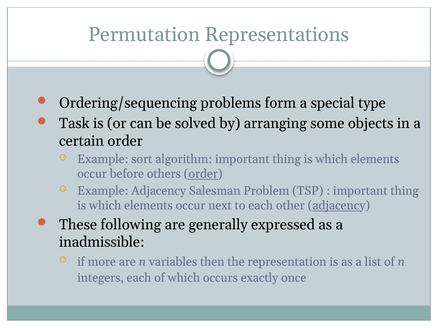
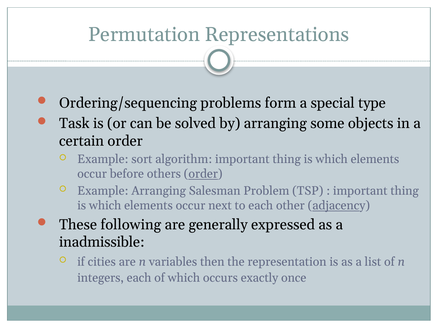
Example Adjacency: Adjacency -> Arranging
more: more -> cities
